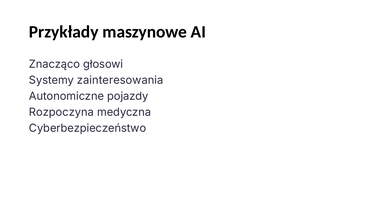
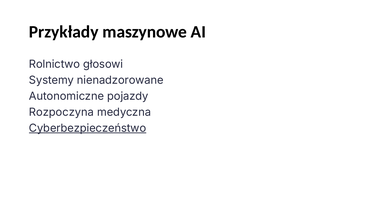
Znacząco: Znacząco -> Rolnictwo
zainteresowania: zainteresowania -> nienadzorowane
Cyberbezpieczeństwo underline: none -> present
